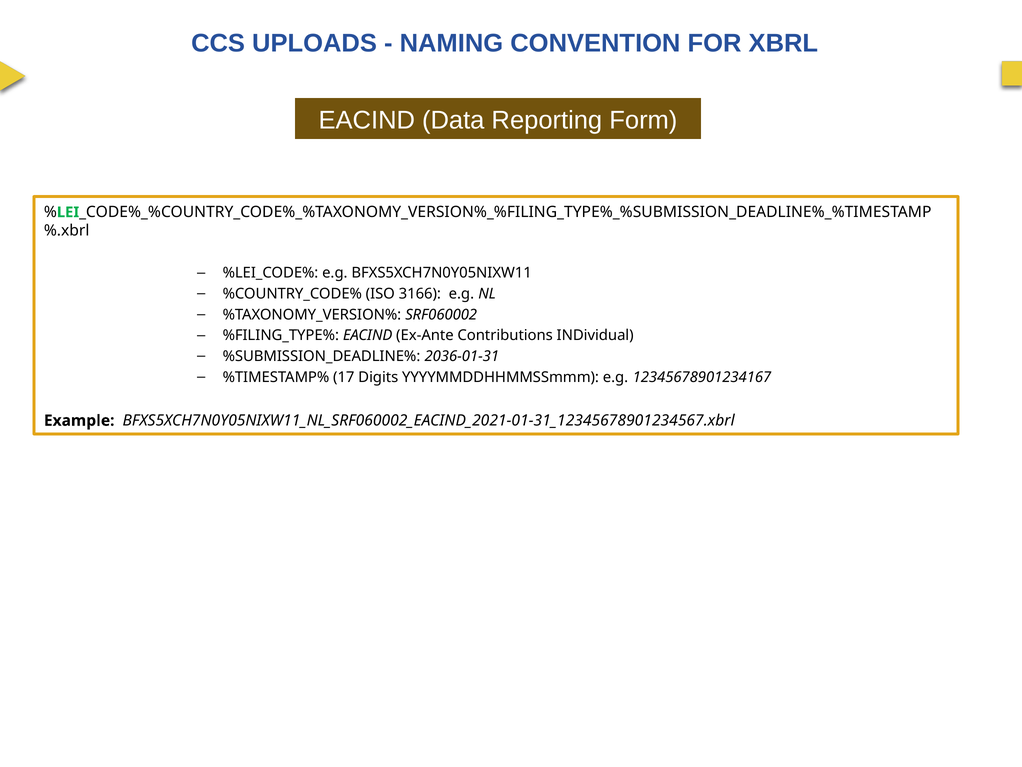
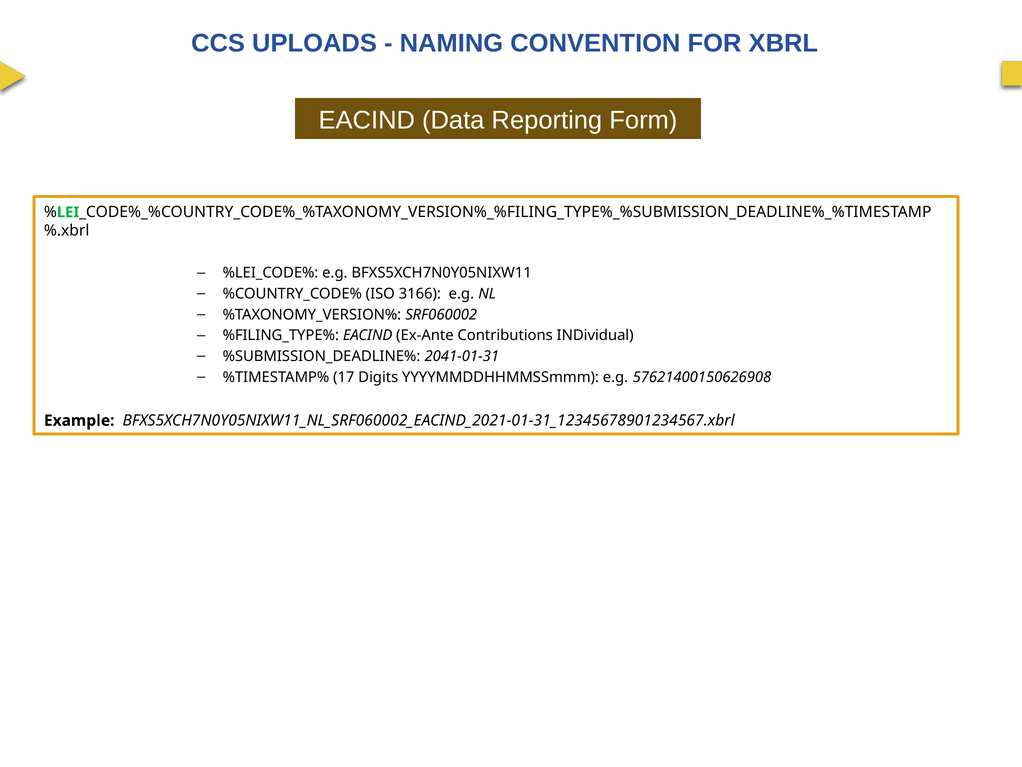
2036-01-31: 2036-01-31 -> 2041-01-31
12345678901234167: 12345678901234167 -> 57621400150626908
